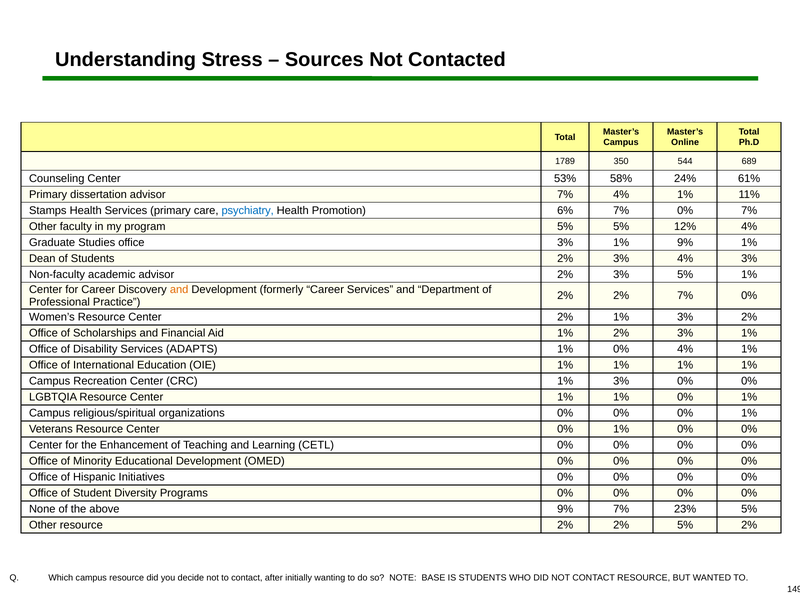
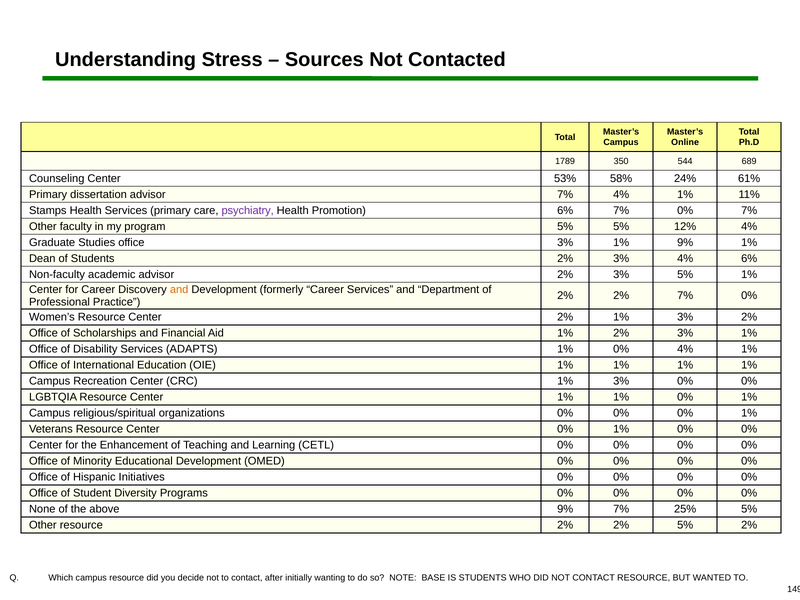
psychiatry colour: blue -> purple
4% 3%: 3% -> 6%
23%: 23% -> 25%
